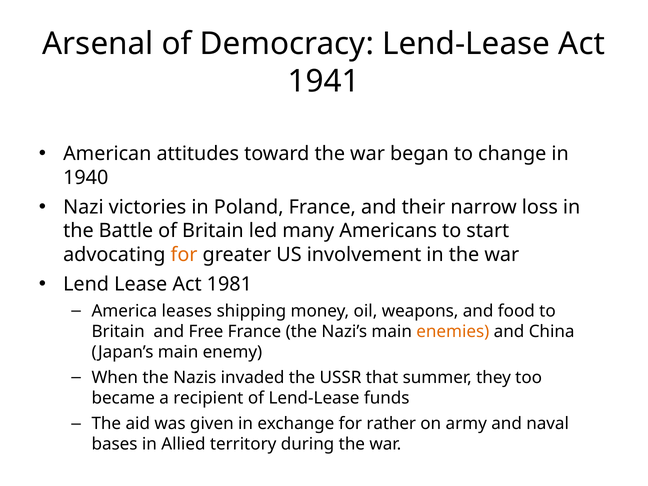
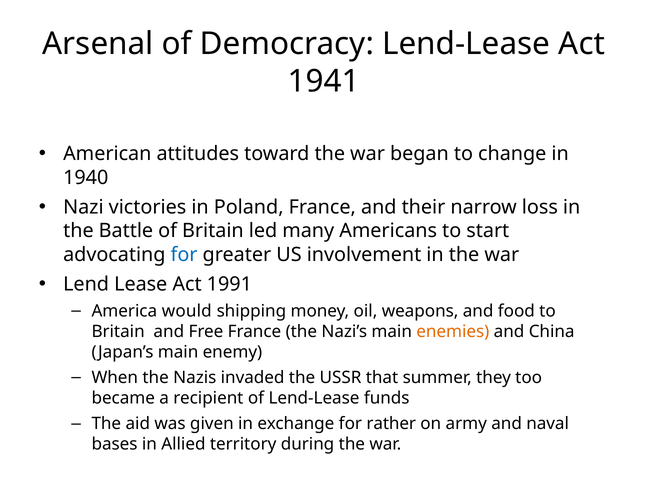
for at (184, 255) colour: orange -> blue
1981: 1981 -> 1991
leases: leases -> would
